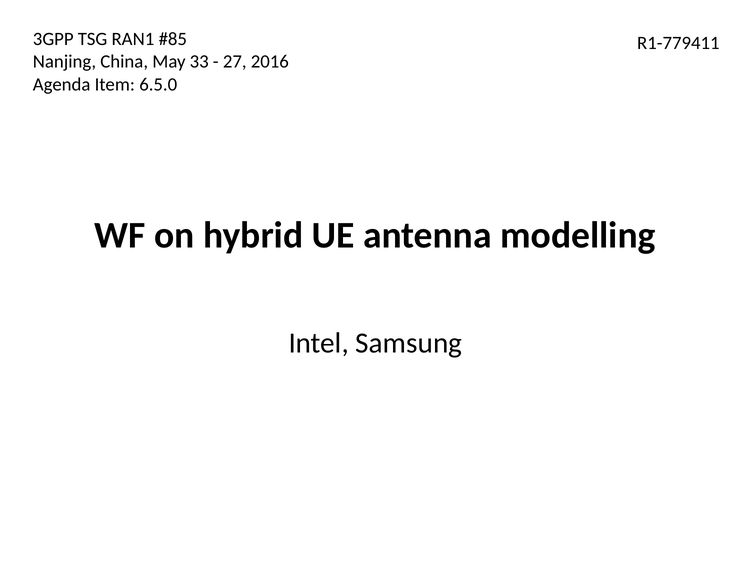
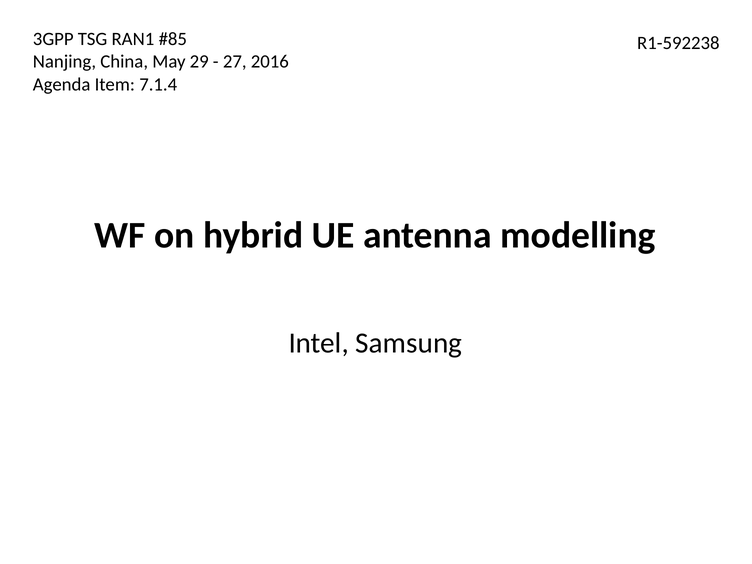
R1-779411: R1-779411 -> R1-592238
33: 33 -> 29
6.5.0: 6.5.0 -> 7.1.4
